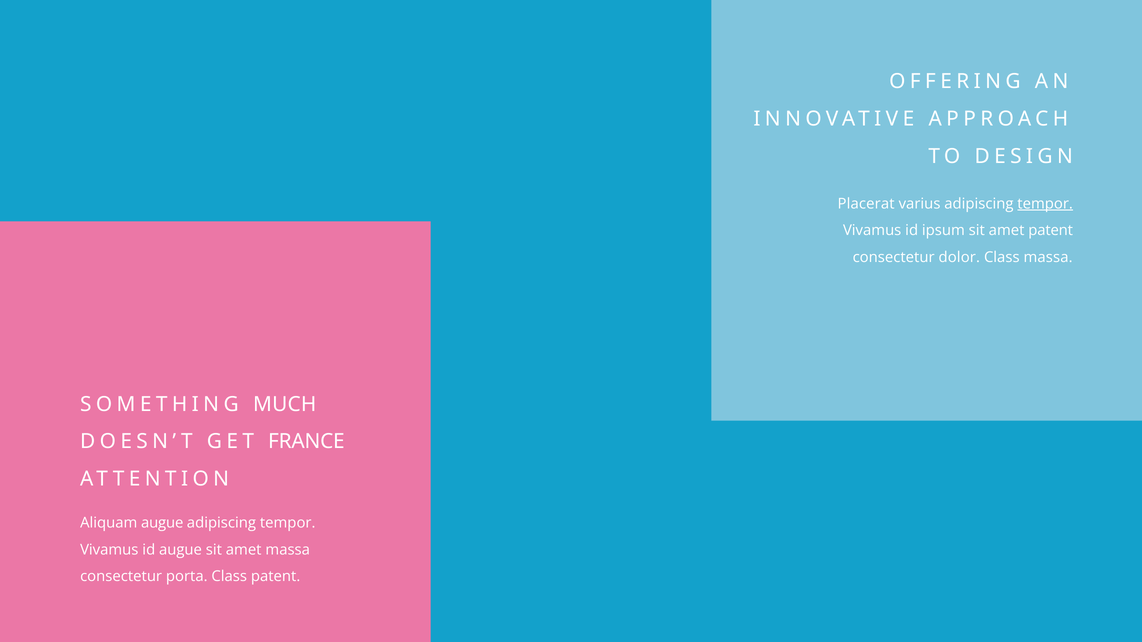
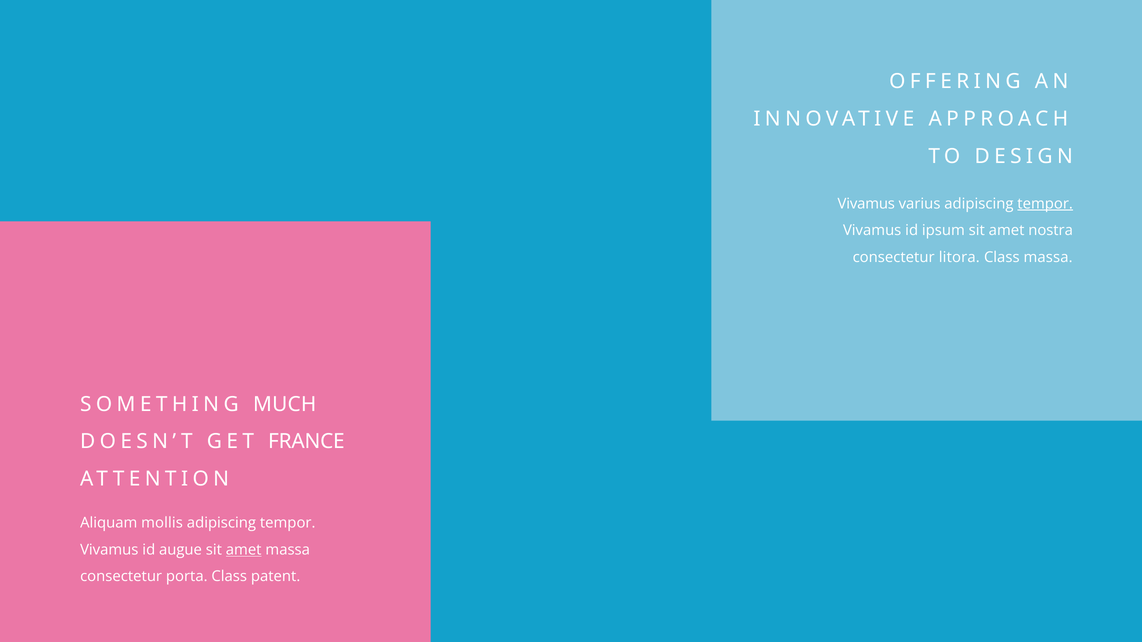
Placerat at (866, 204): Placerat -> Vivamus
amet patent: patent -> nostra
dolor: dolor -> litora
Aliquam augue: augue -> mollis
amet at (244, 550) underline: none -> present
